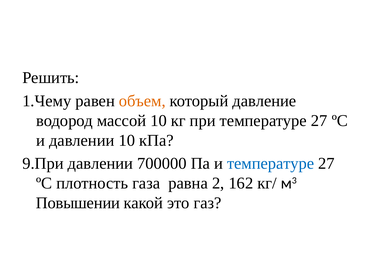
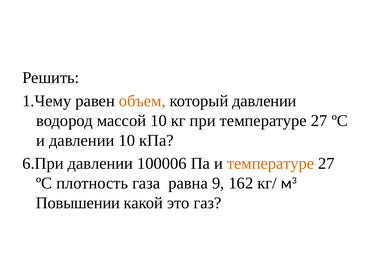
который давление: давление -> давлении
9.При: 9.При -> 6.При
700000: 700000 -> 100006
температуре at (271, 164) colour: blue -> orange
2: 2 -> 9
